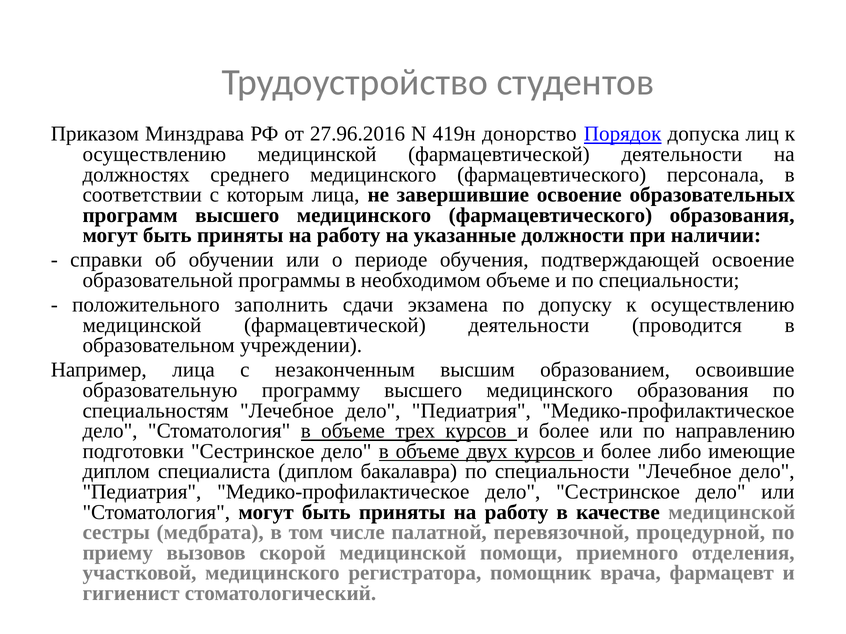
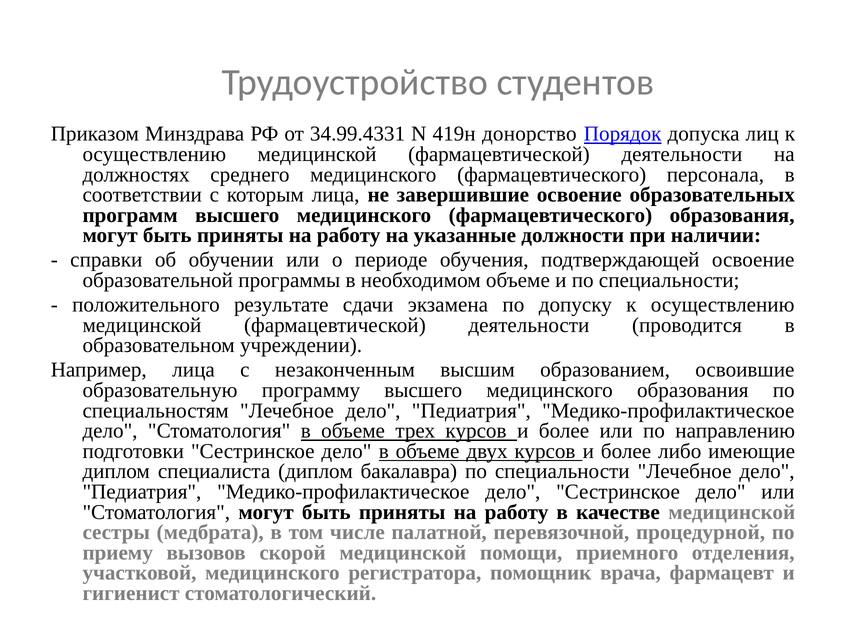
27.96.2016: 27.96.2016 -> 34.99.4331
заполнить: заполнить -> результате
